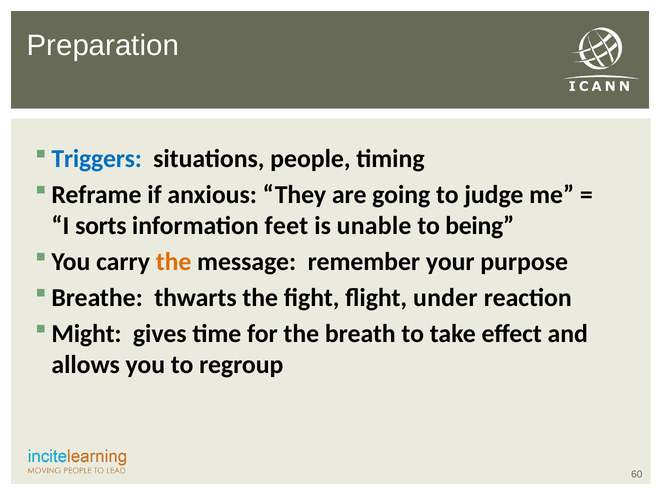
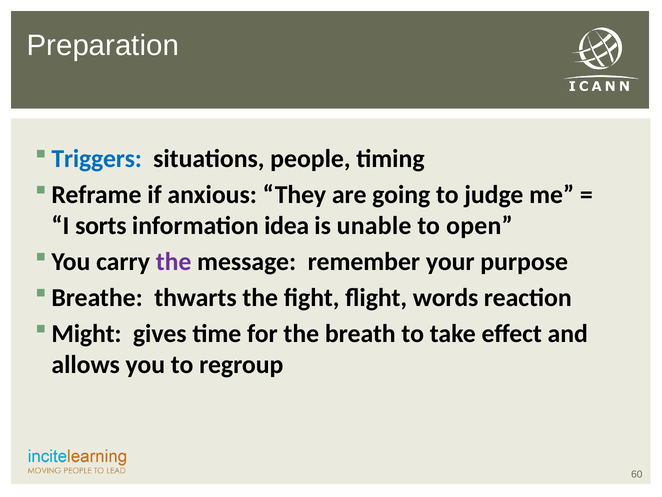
feet: feet -> idea
being: being -> open
the at (174, 262) colour: orange -> purple
under: under -> words
